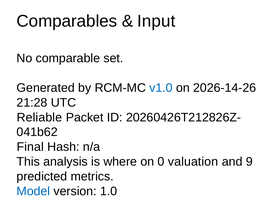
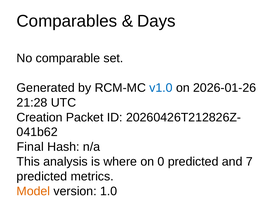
Input: Input -> Days
2026-14-26: 2026-14-26 -> 2026-01-26
Reliable: Reliable -> Creation
0 valuation: valuation -> predicted
9: 9 -> 7
Model colour: blue -> orange
